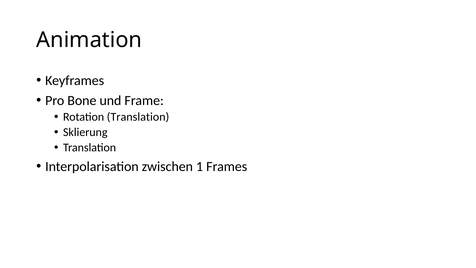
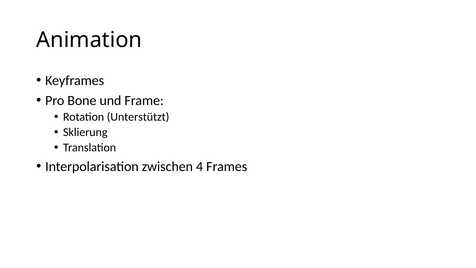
Rotation Translation: Translation -> Unterstützt
1: 1 -> 4
